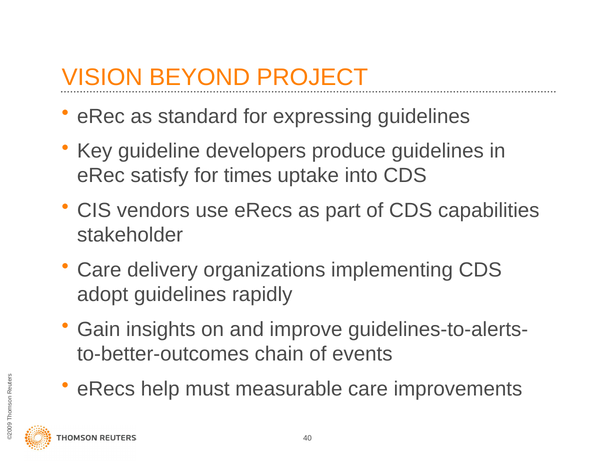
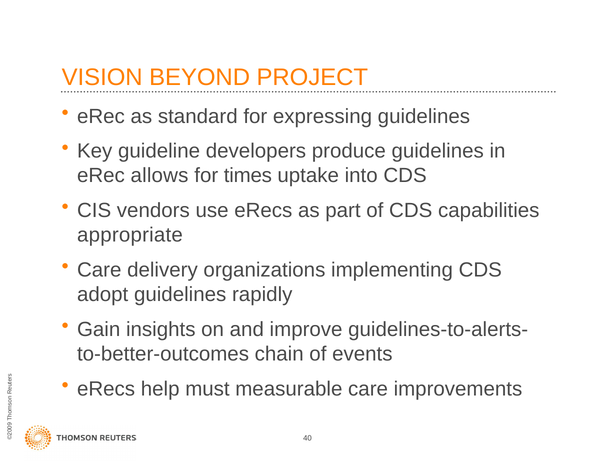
satisfy: satisfy -> allows
stakeholder: stakeholder -> appropriate
